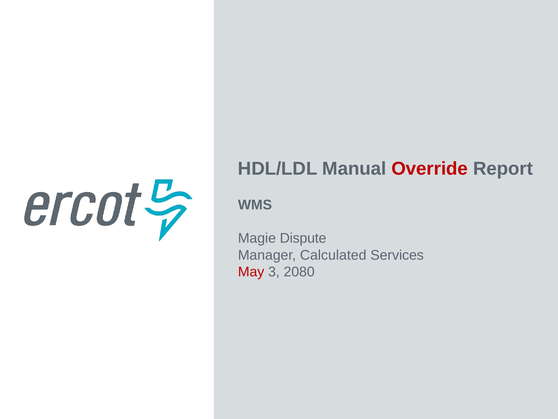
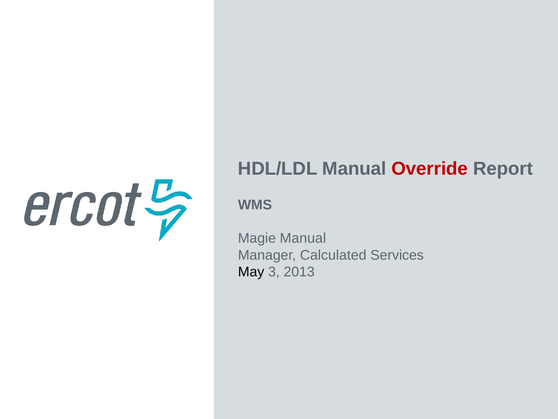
Magie Dispute: Dispute -> Manual
May colour: red -> black
2080: 2080 -> 2013
